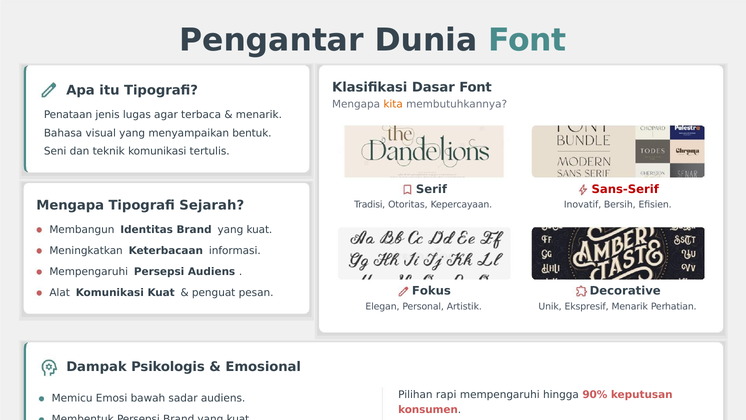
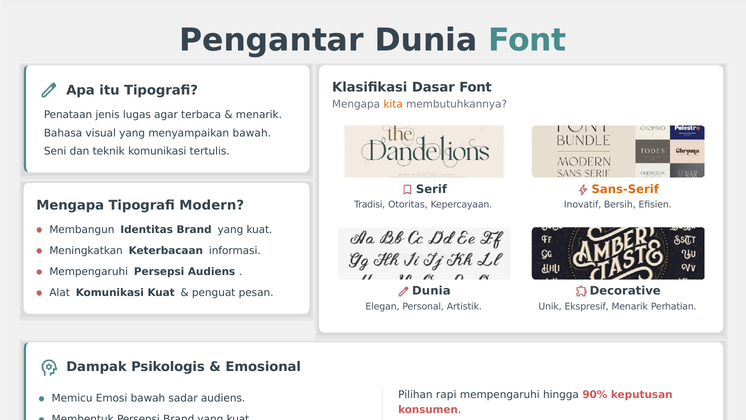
menyampaikan bentuk: bentuk -> bawah
Sans-Serif colour: red -> orange
Sejarah: Sejarah -> Modern
Fokus at (431, 291): Fokus -> Dunia
